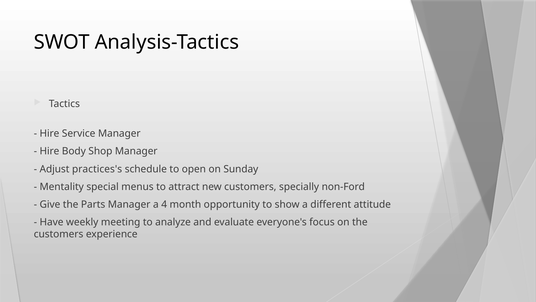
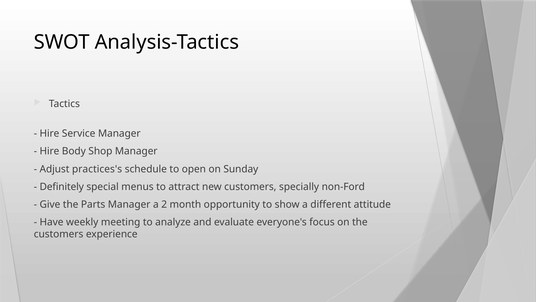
Mentality: Mentality -> Definitely
4: 4 -> 2
